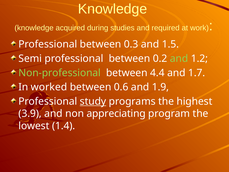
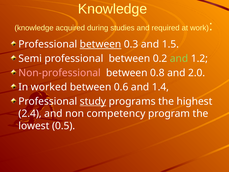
between at (101, 44) underline: none -> present
Non-professional colour: light green -> pink
4.4: 4.4 -> 0.8
1.7: 1.7 -> 2.0
1.9: 1.9 -> 1.4
3.9: 3.9 -> 2.4
appreciating: appreciating -> competency
1.4: 1.4 -> 0.5
